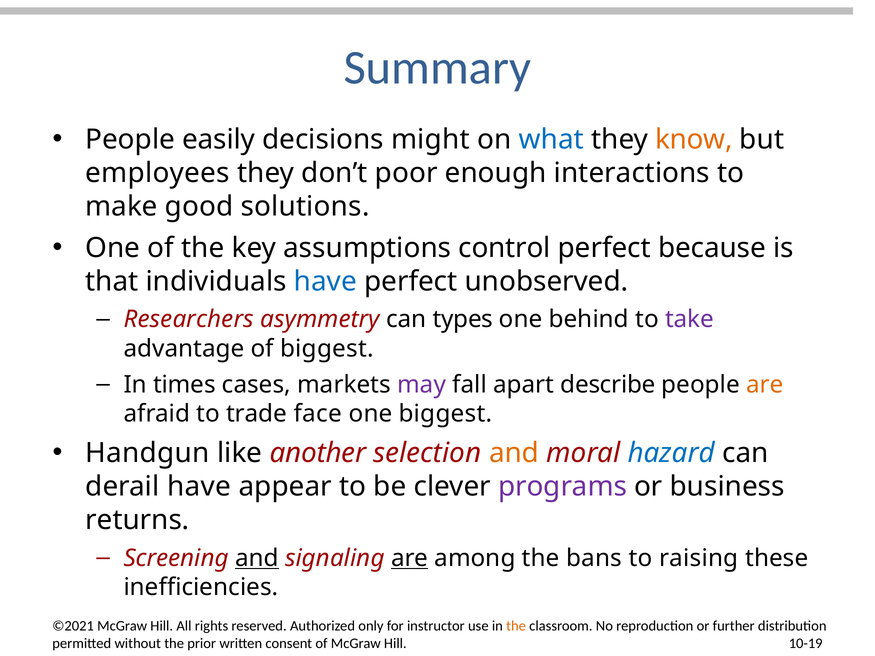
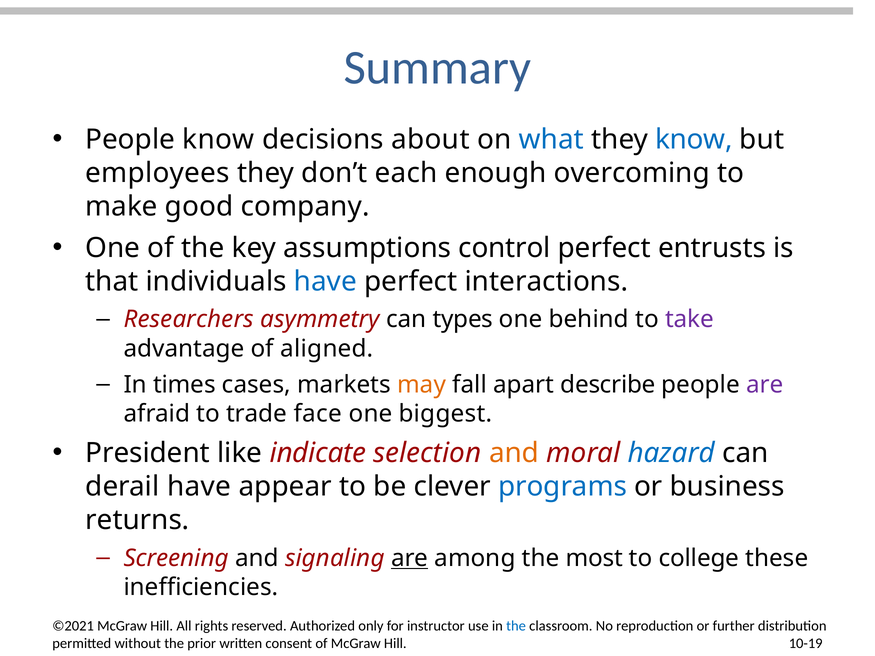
People easily: easily -> know
might: might -> about
know at (694, 140) colour: orange -> blue
poor: poor -> each
interactions: interactions -> overcoming
solutions: solutions -> company
because: because -> entrusts
unobserved: unobserved -> interactions
of biggest: biggest -> aligned
may colour: purple -> orange
are at (765, 385) colour: orange -> purple
Handgun: Handgun -> President
another: another -> indicate
programs colour: purple -> blue
and at (257, 558) underline: present -> none
bans: bans -> most
raising: raising -> college
the at (516, 626) colour: orange -> blue
